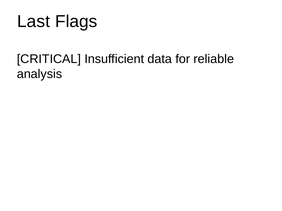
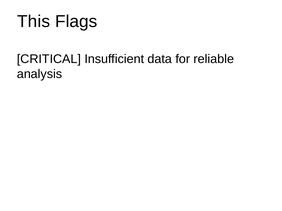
Last: Last -> This
